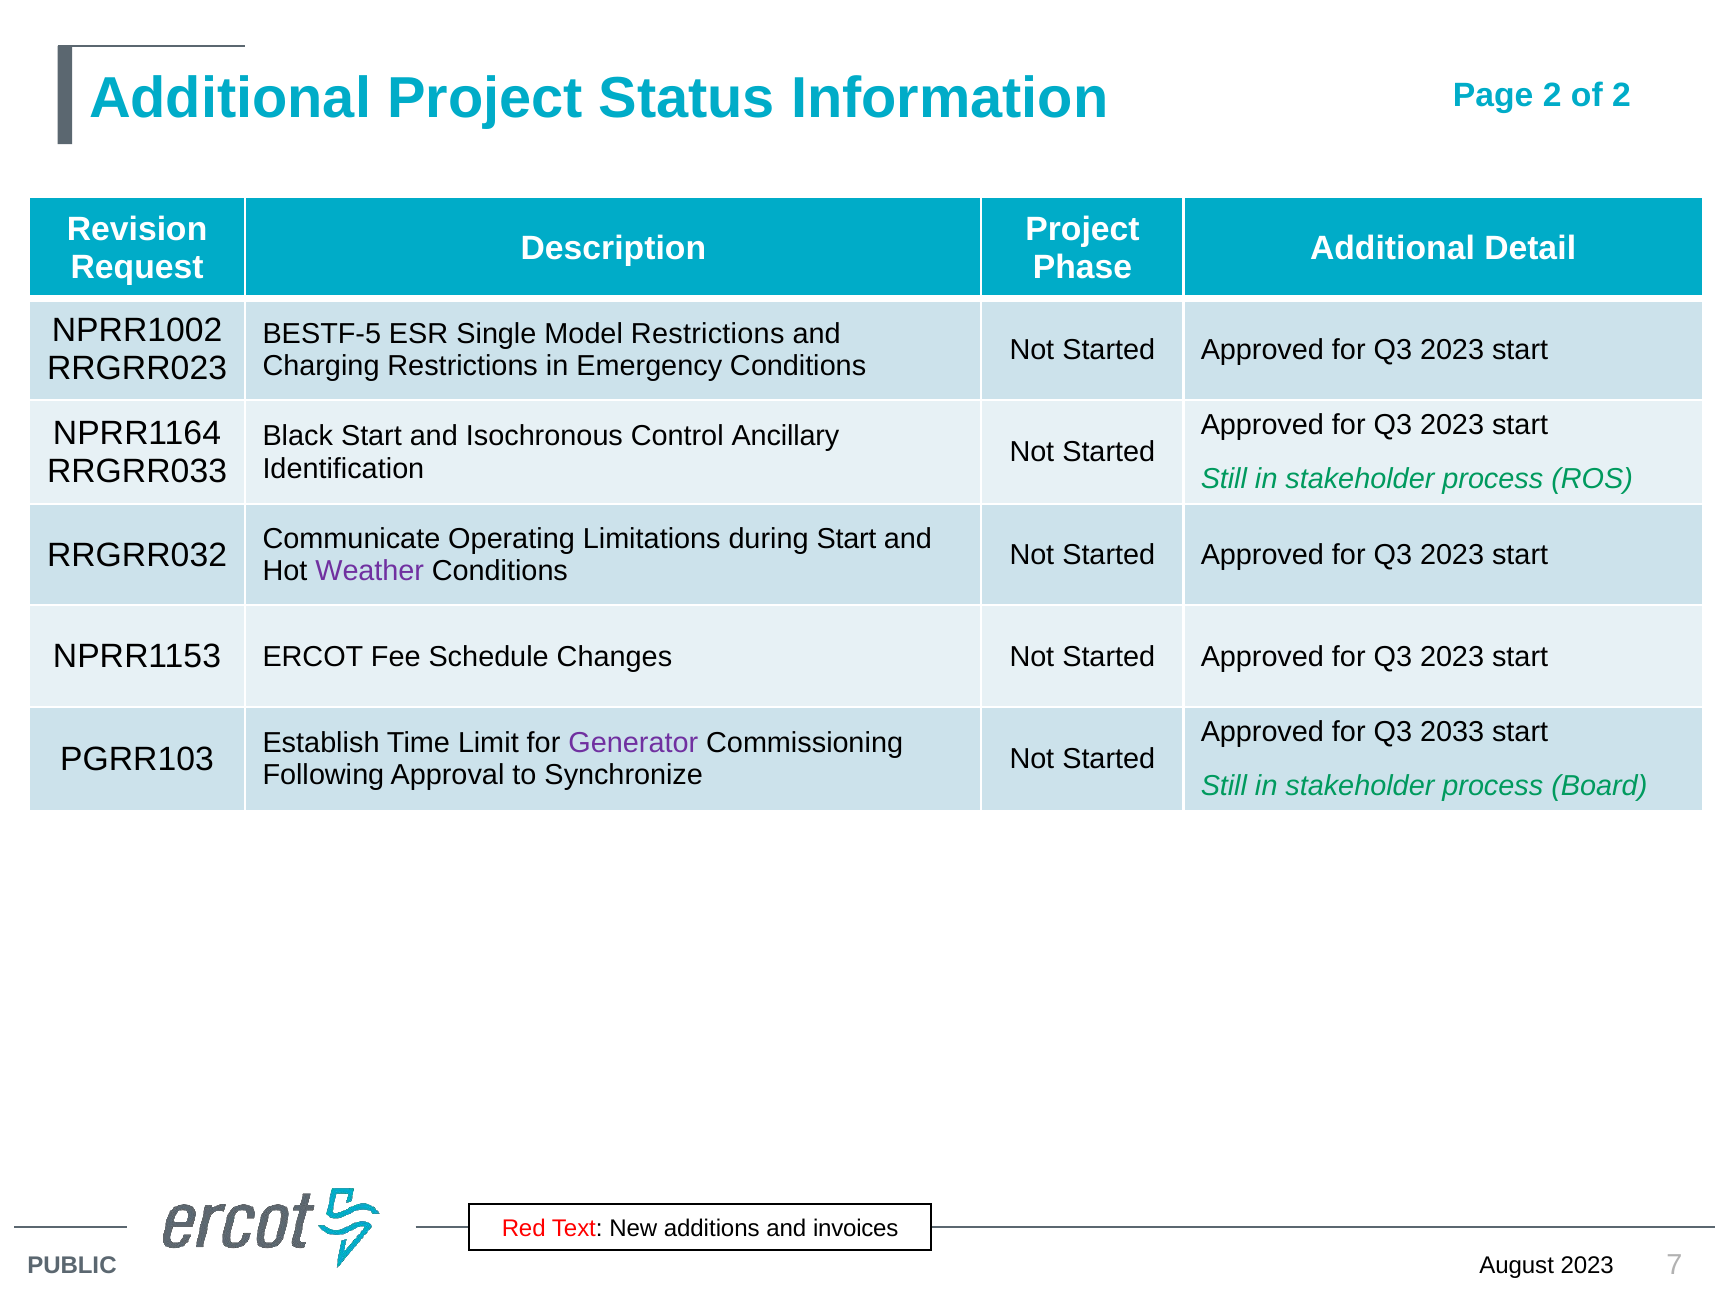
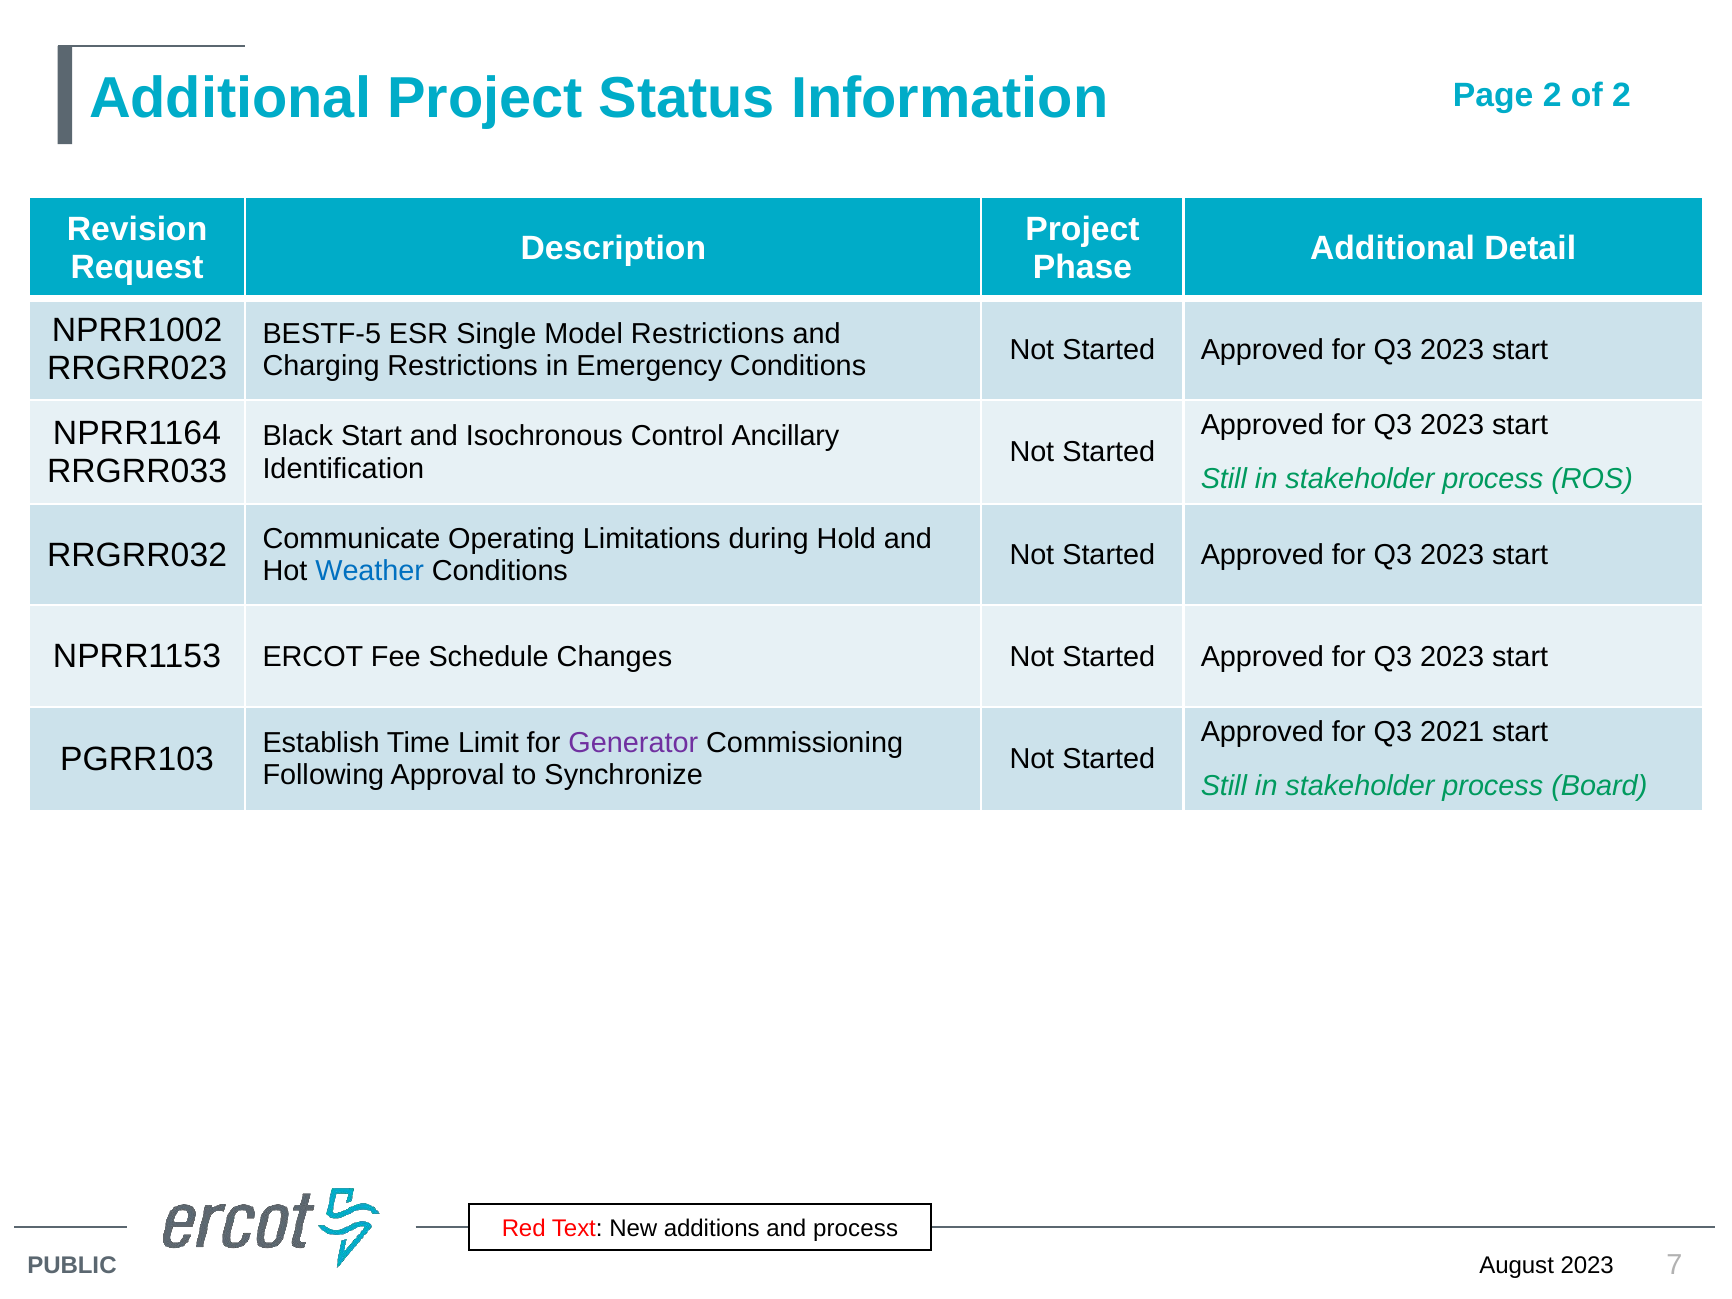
during Start: Start -> Hold
Weather colour: purple -> blue
2033: 2033 -> 2021
and invoices: invoices -> process
